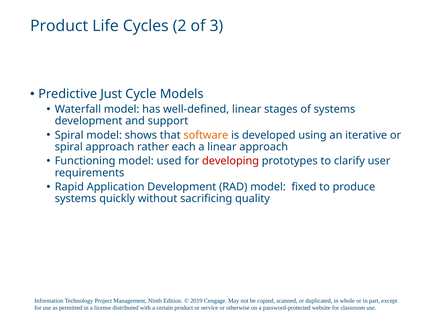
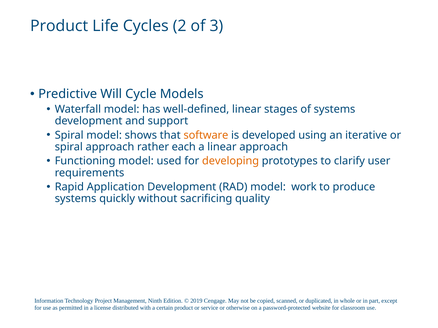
Just: Just -> Will
developing colour: red -> orange
fixed: fixed -> work
